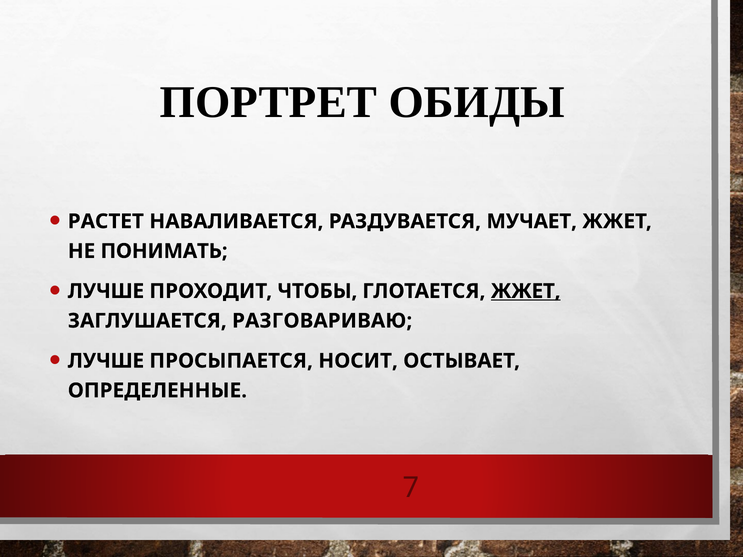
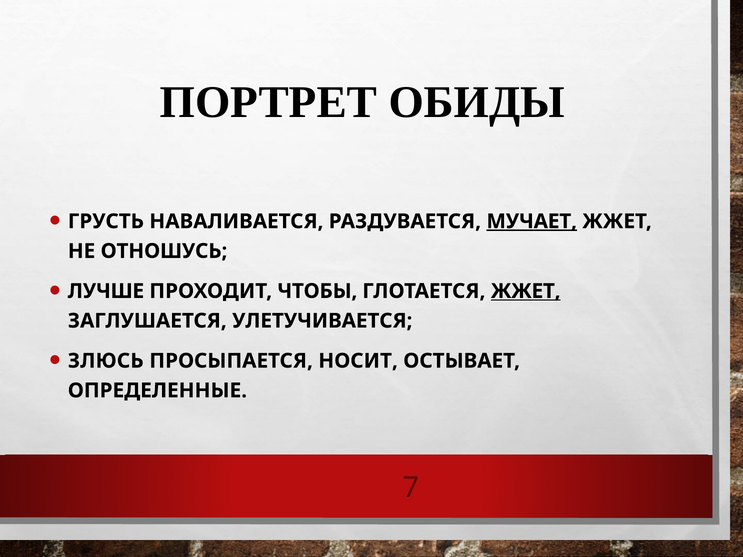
РАСТЕТ: РАСТЕТ -> ГРУСТЬ
МУЧАЕТ underline: none -> present
ПОНИМАТЬ: ПОНИМАТЬ -> ОТНОШУСЬ
РАЗГОВАРИВАЮ: РАЗГОВАРИВАЮ -> УЛЕТУЧИВАЕТСЯ
ЛУЧШЕ at (106, 361): ЛУЧШЕ -> ЗЛЮСЬ
